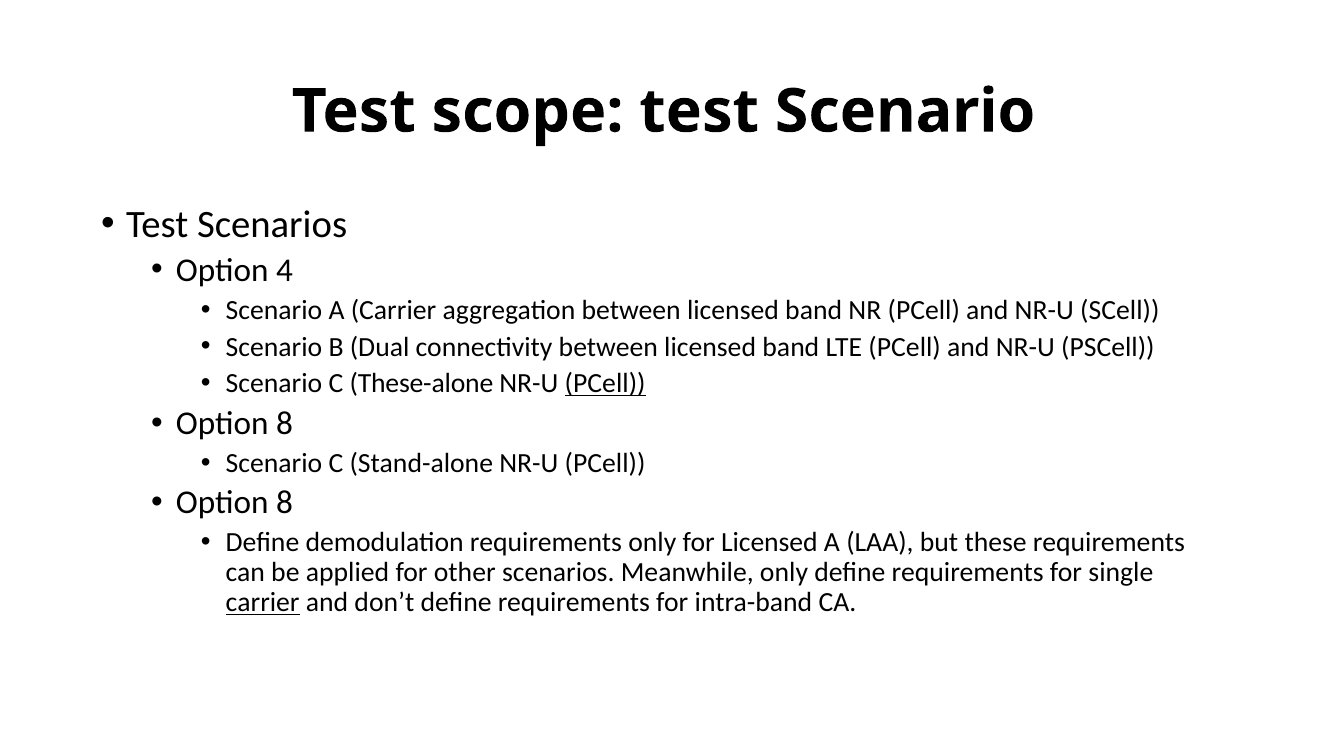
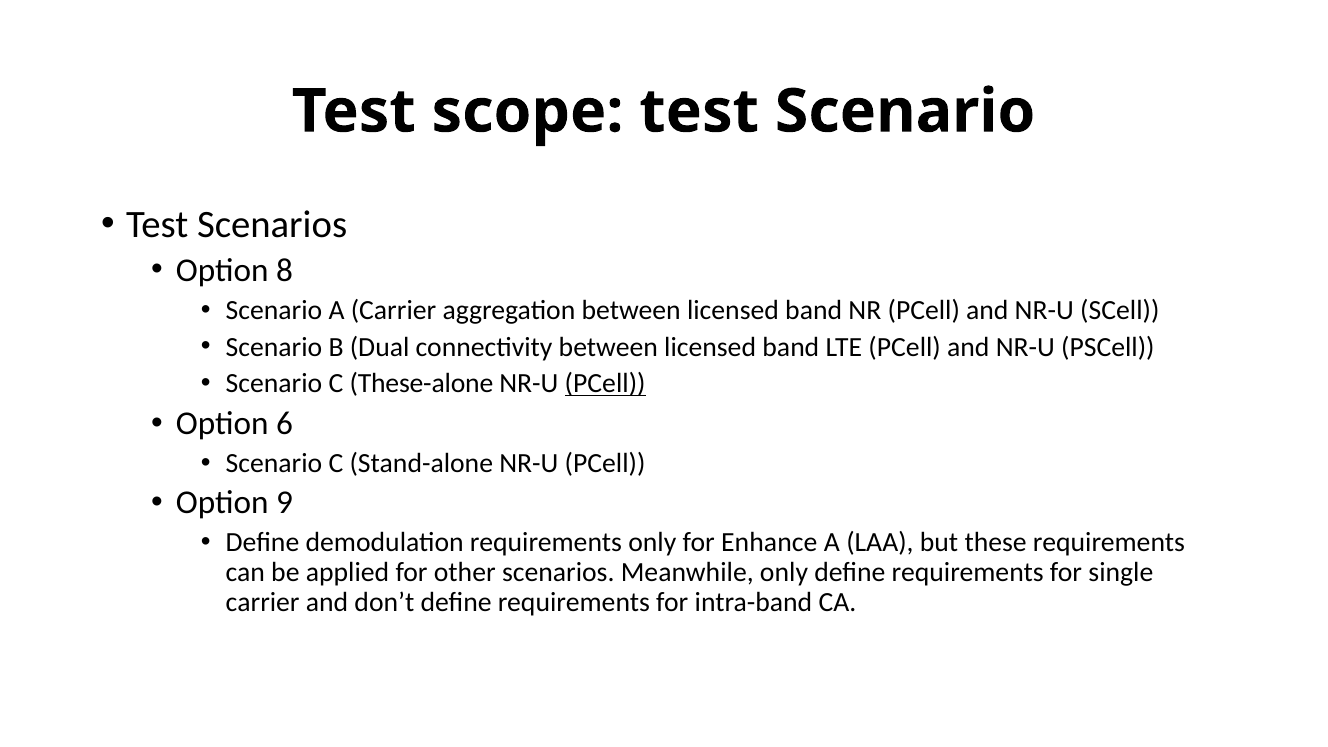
4: 4 -> 8
8 at (284, 423): 8 -> 6
8 at (284, 503): 8 -> 9
for Licensed: Licensed -> Enhance
carrier at (263, 603) underline: present -> none
